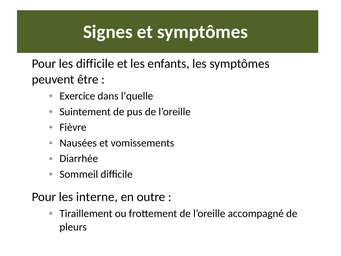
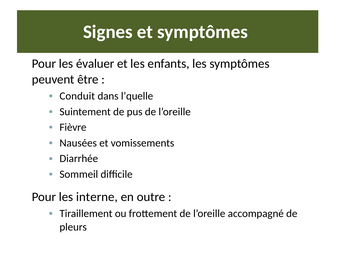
les difficile: difficile -> évaluer
Exercice: Exercice -> Conduit
